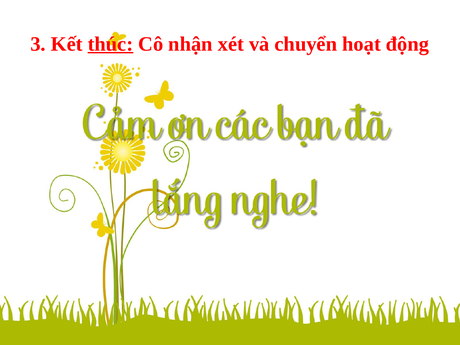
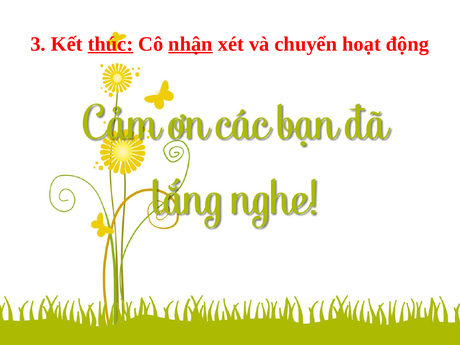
nhận underline: none -> present
